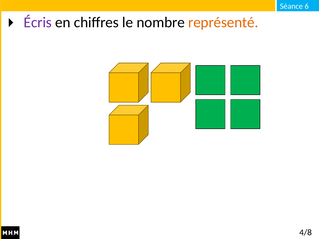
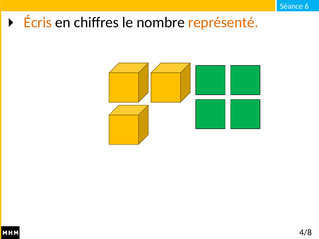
Écris colour: purple -> orange
